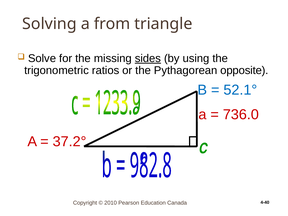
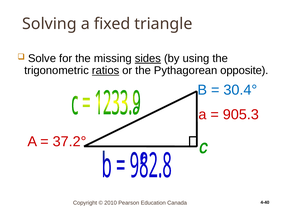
from: from -> fixed
ratios underline: none -> present
52.1°: 52.1° -> 30.4°
736.0: 736.0 -> 905.3
